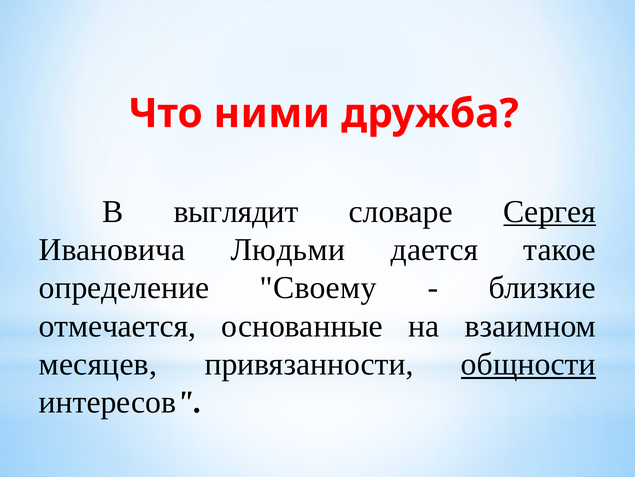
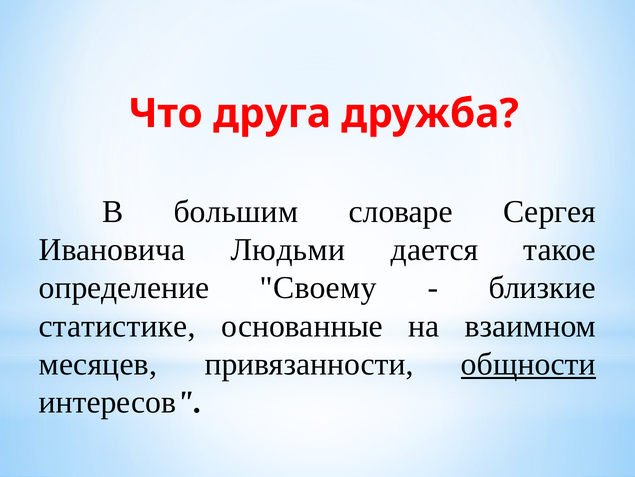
ними: ними -> друга
выглядит: выглядит -> большим
Сергея underline: present -> none
отмечается: отмечается -> статистике
